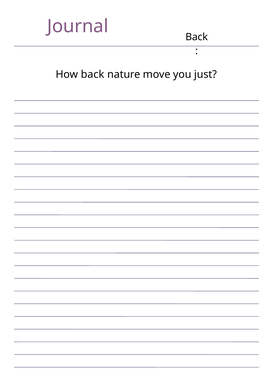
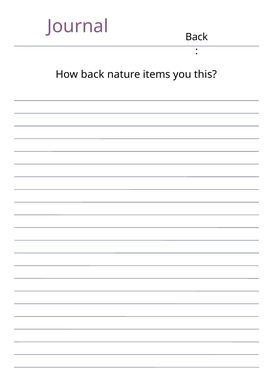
move: move -> items
just: just -> this
